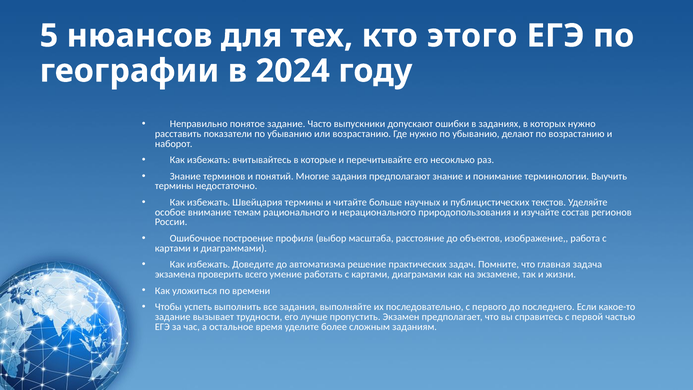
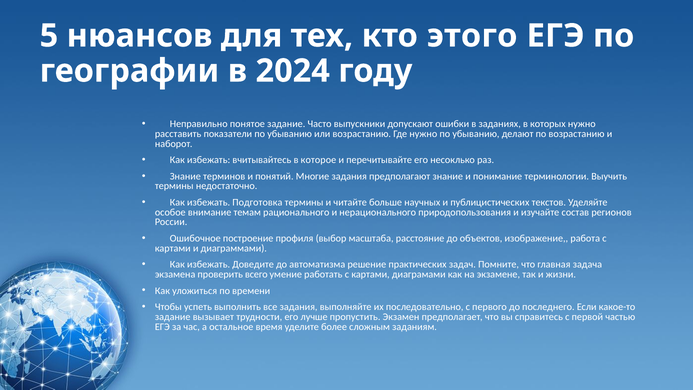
которые: которые -> которое
Швейцария: Швейцария -> Подготовка
